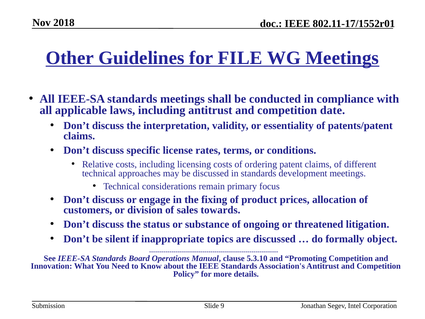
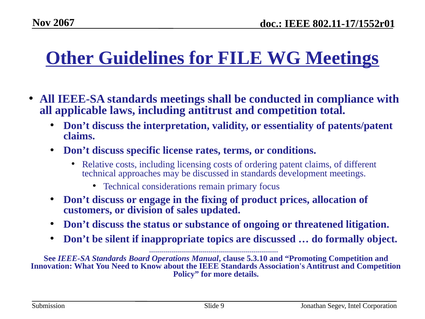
2018: 2018 -> 2067
date: date -> total
towards: towards -> updated
